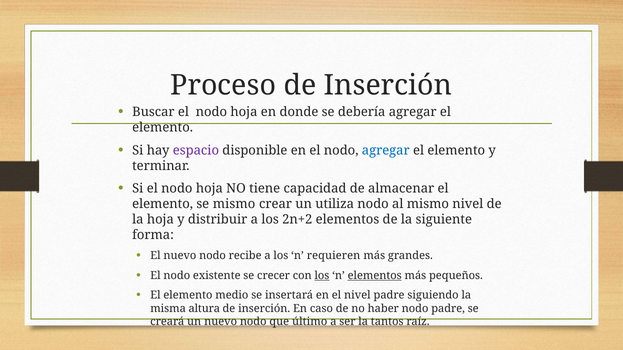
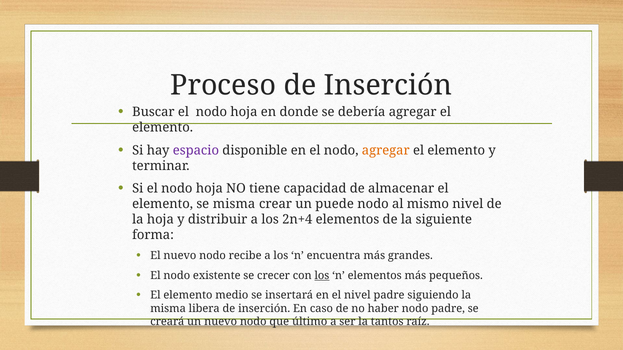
agregar at (386, 150) colour: blue -> orange
se mismo: mismo -> misma
utiliza: utiliza -> puede
2n+2: 2n+2 -> 2n+4
requieren: requieren -> encuentra
elementos at (375, 276) underline: present -> none
altura: altura -> libera
